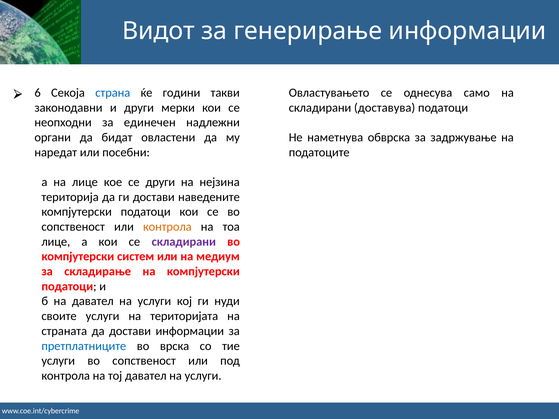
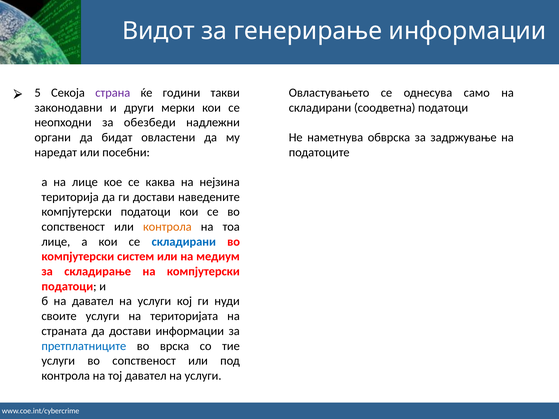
6: 6 -> 5
страна colour: blue -> purple
доставува: доставува -> соодветна
единечен: единечен -> обезбеди
се други: други -> каква
складирани at (184, 242) colour: purple -> blue
